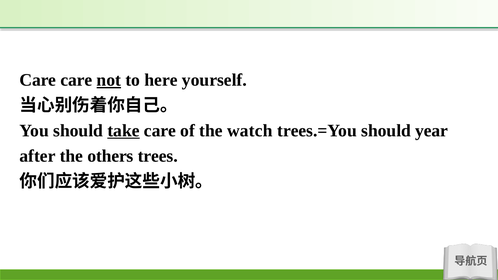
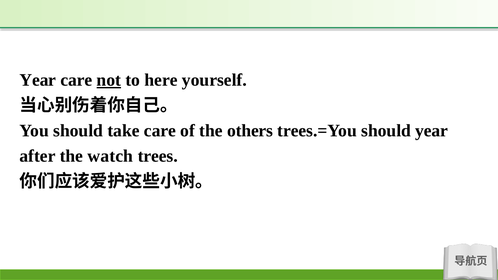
Care at (38, 80): Care -> Year
take underline: present -> none
watch: watch -> others
others: others -> watch
